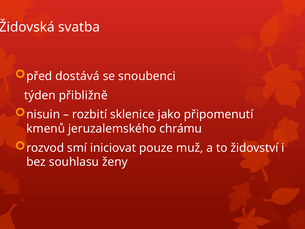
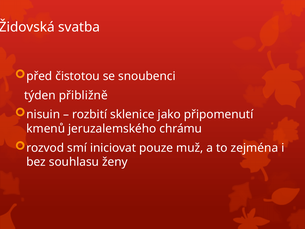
dostává: dostává -> čistotou
židovství: židovství -> zejména
